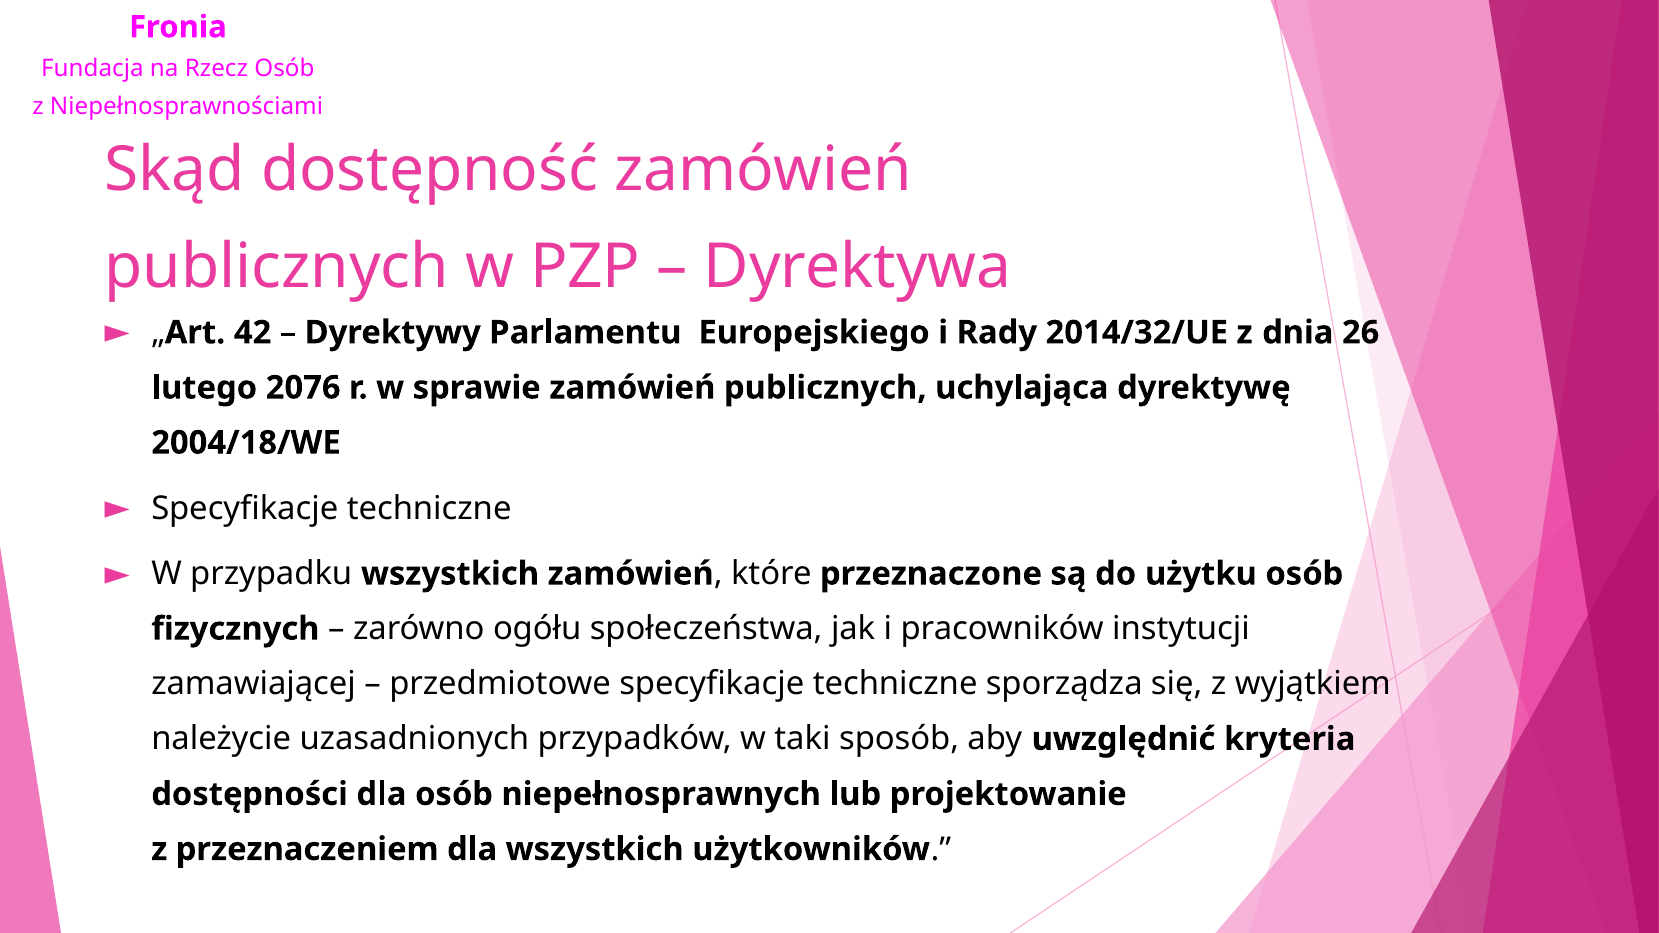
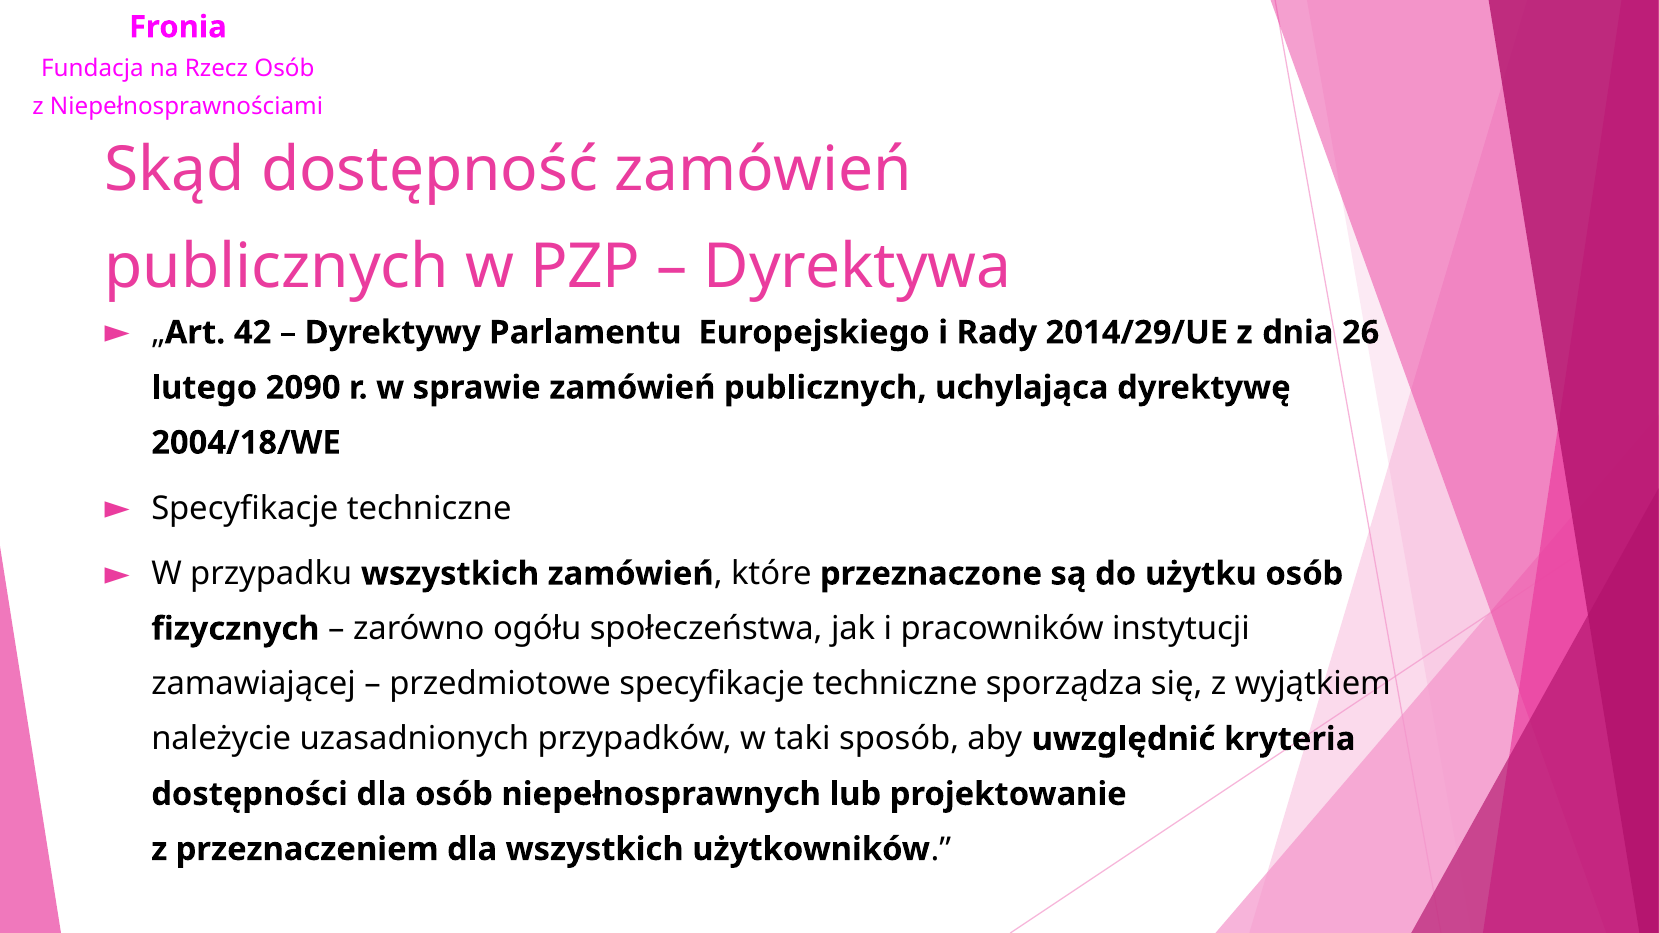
2014/32/UE: 2014/32/UE -> 2014/29/UE
2076: 2076 -> 2090
